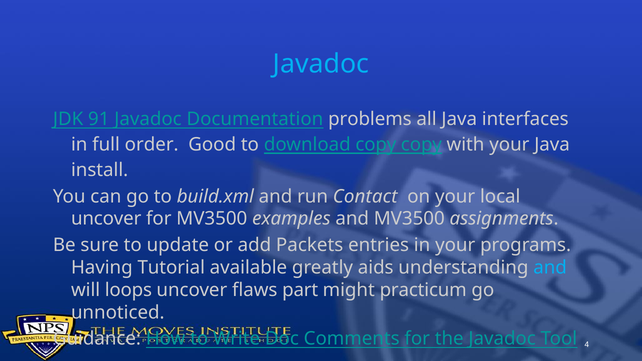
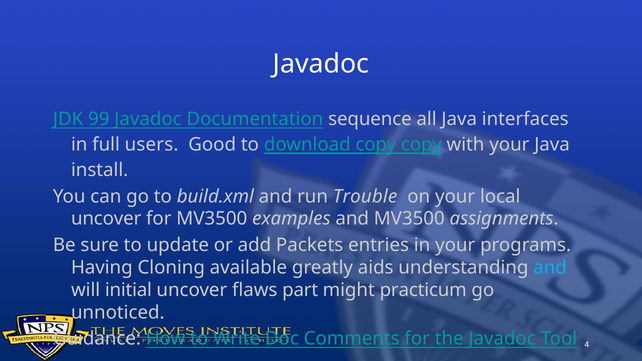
Javadoc at (321, 64) colour: light blue -> white
91: 91 -> 99
problems: problems -> sequence
order: order -> users
Contact: Contact -> Trouble
Tutorial: Tutorial -> Cloning
loops: loops -> initial
